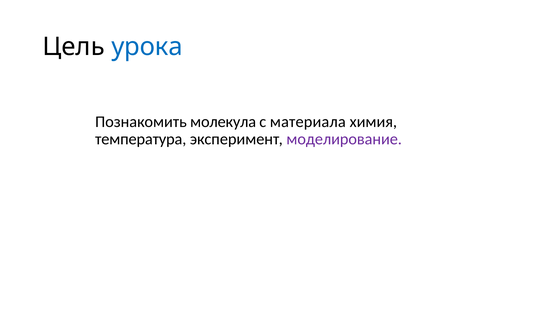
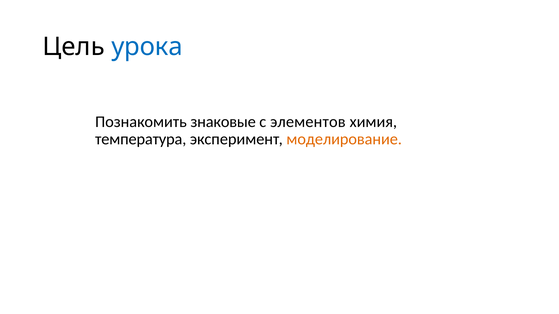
молекула: молекула -> знаковые
материала: материала -> элементов
моделирование colour: purple -> orange
